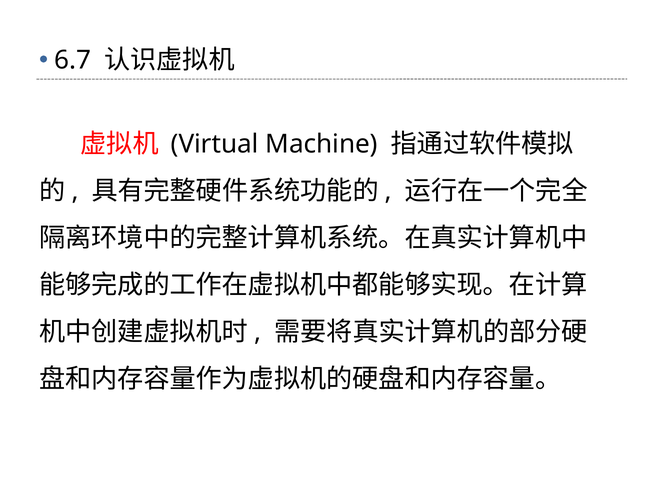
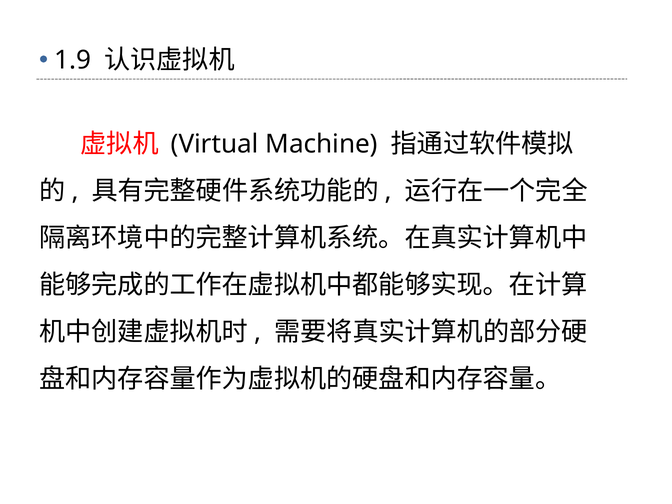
6.7: 6.7 -> 1.9
